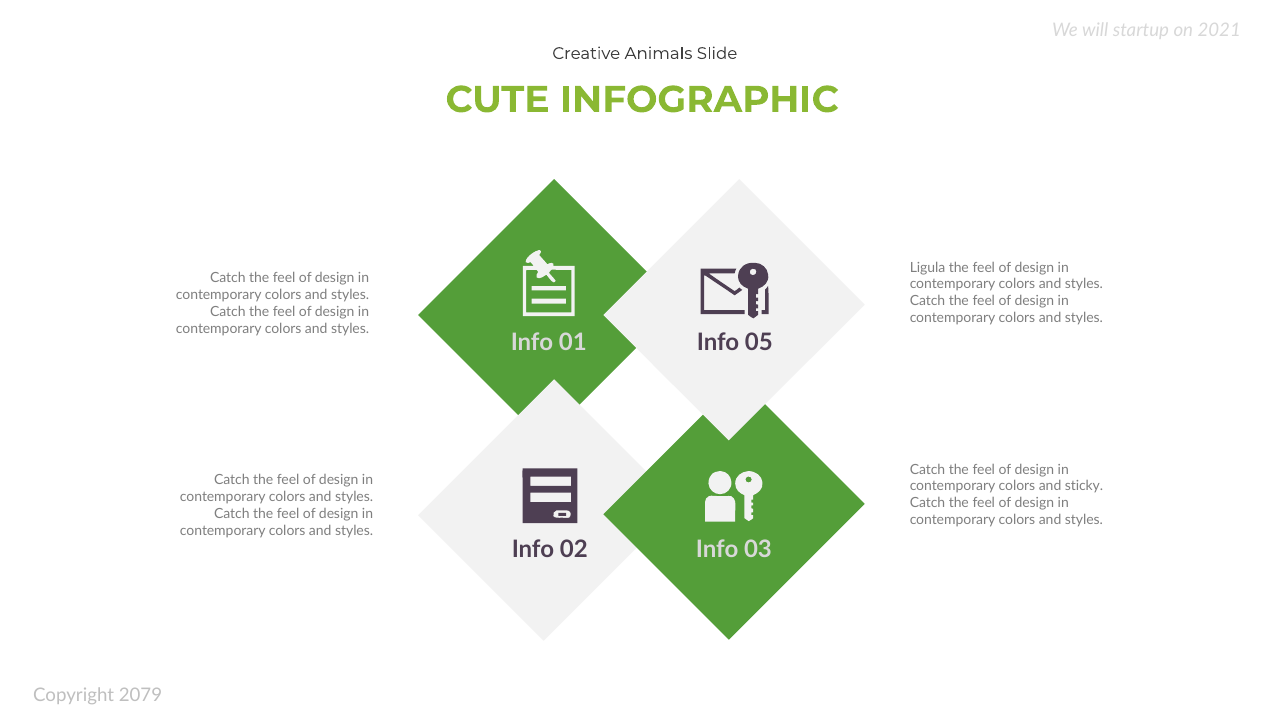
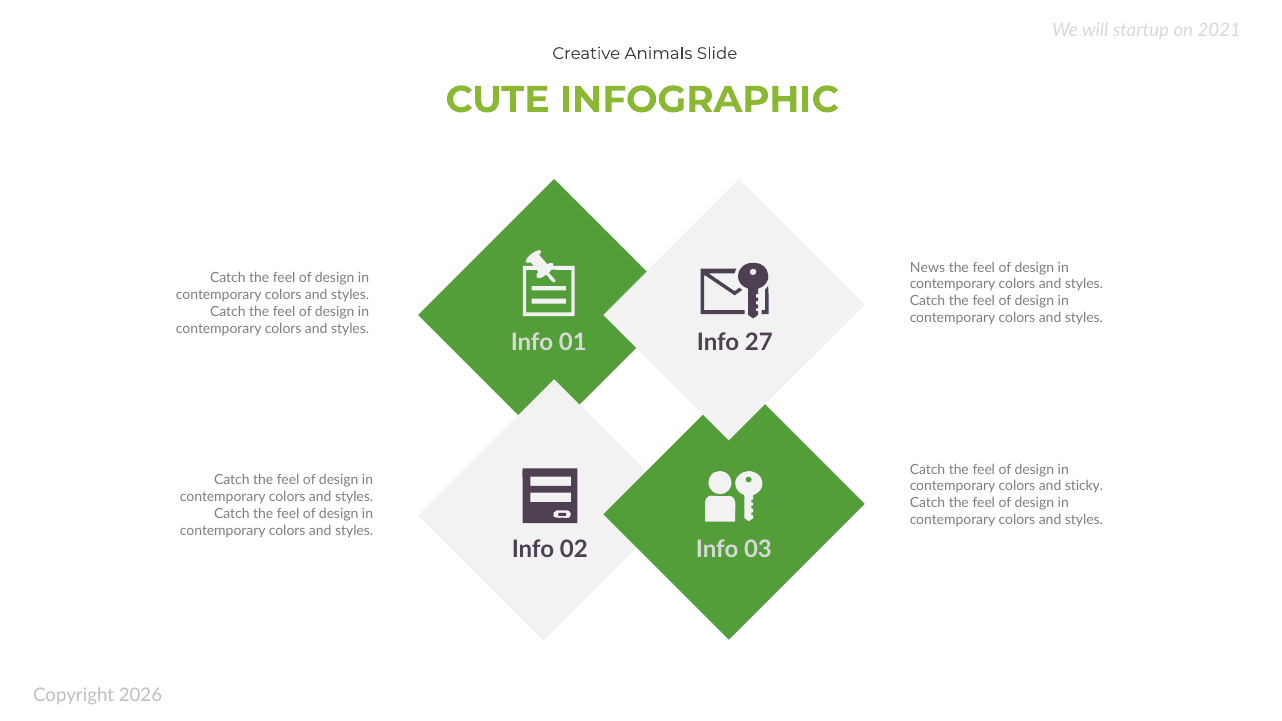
Ligula: Ligula -> News
05: 05 -> 27
2079: 2079 -> 2026
